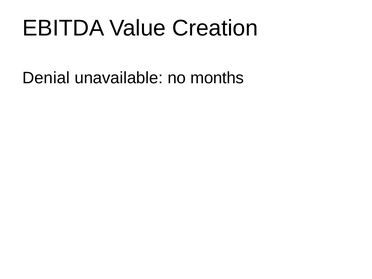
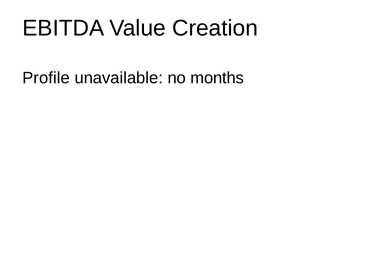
Denial: Denial -> Profile
